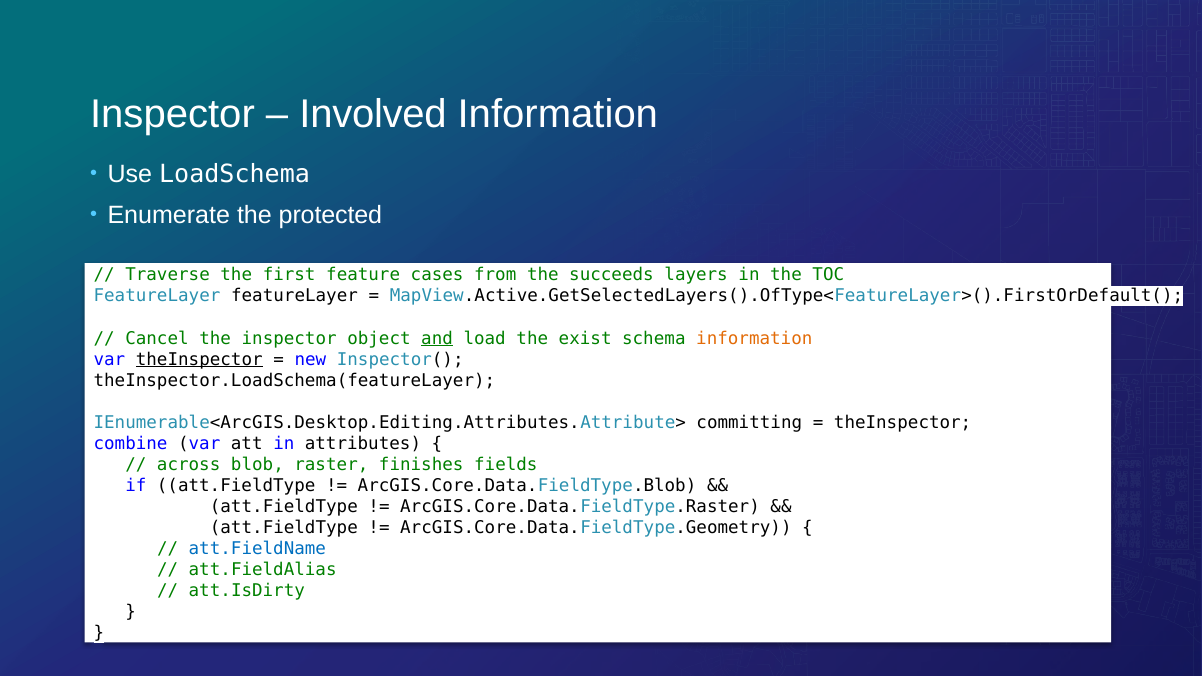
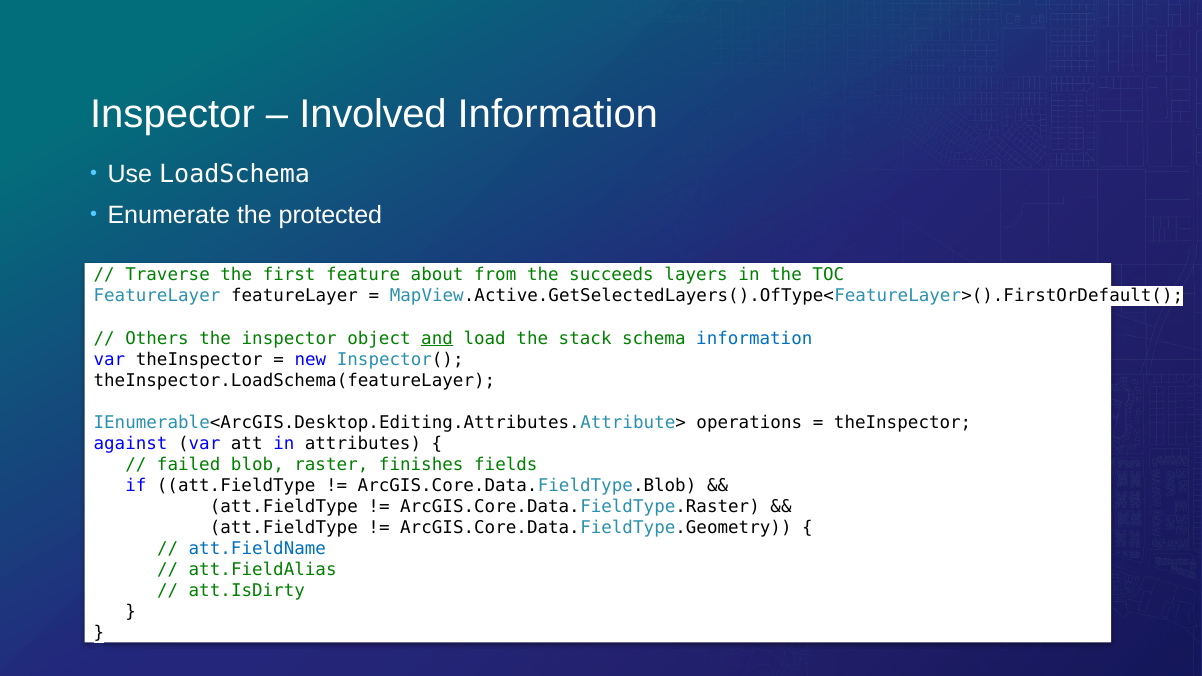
cases: cases -> about
Cancel: Cancel -> Others
exist: exist -> stack
information at (754, 338) colour: orange -> blue
theInspector at (199, 359) underline: present -> none
committing: committing -> operations
combine: combine -> against
across: across -> failed
